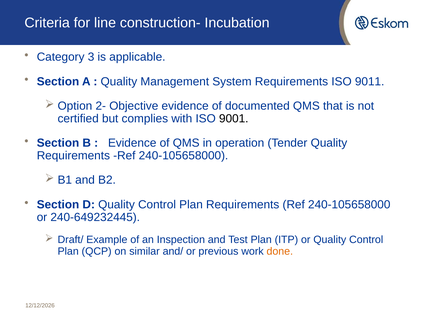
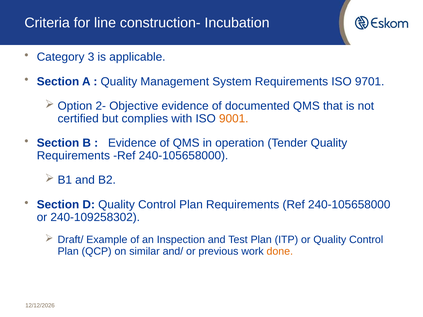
9011: 9011 -> 9701
9001 colour: black -> orange
240-649232445: 240-649232445 -> 240-109258302
